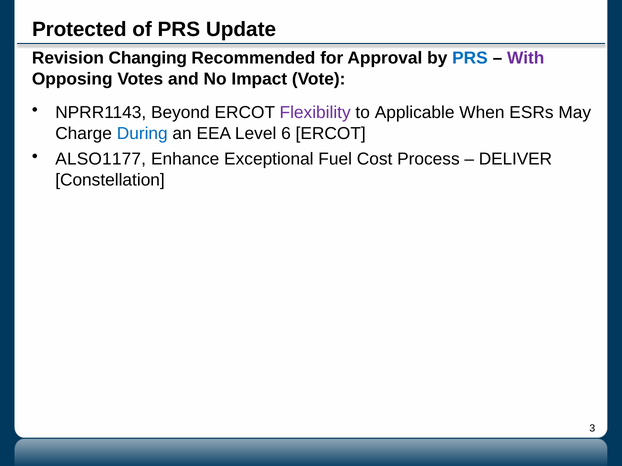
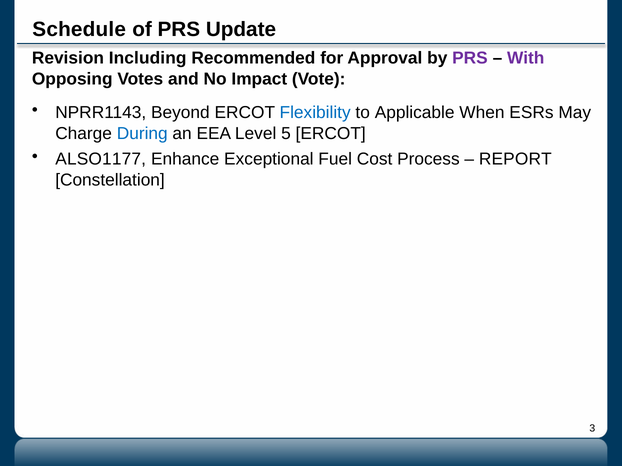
Protected: Protected -> Schedule
Changing: Changing -> Including
PRS at (470, 58) colour: blue -> purple
Flexibility colour: purple -> blue
6: 6 -> 5
DELIVER: DELIVER -> REPORT
